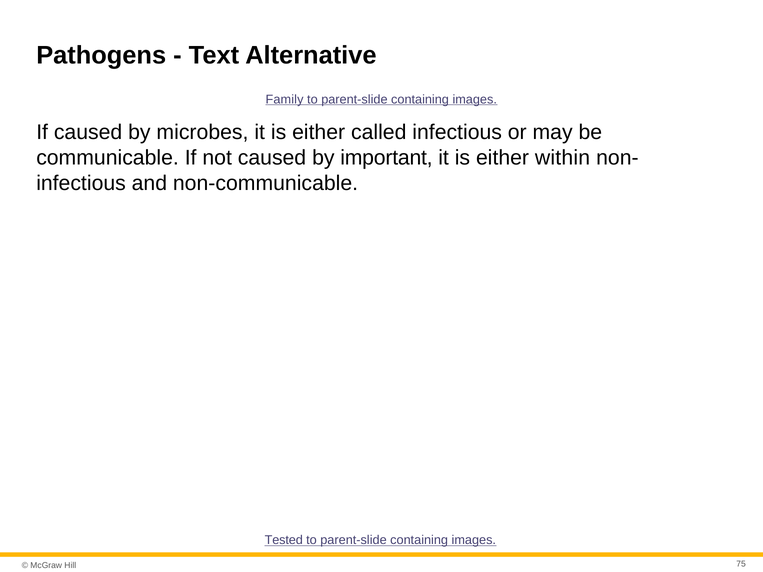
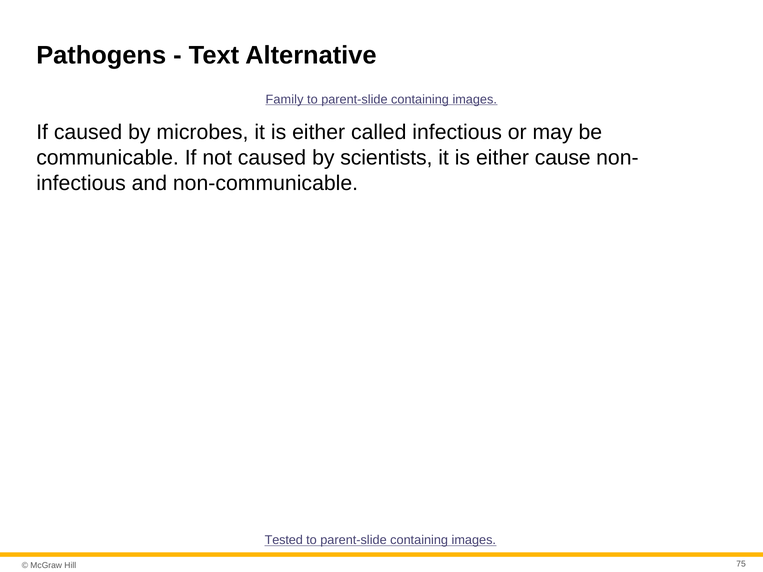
important: important -> scientists
within: within -> cause
